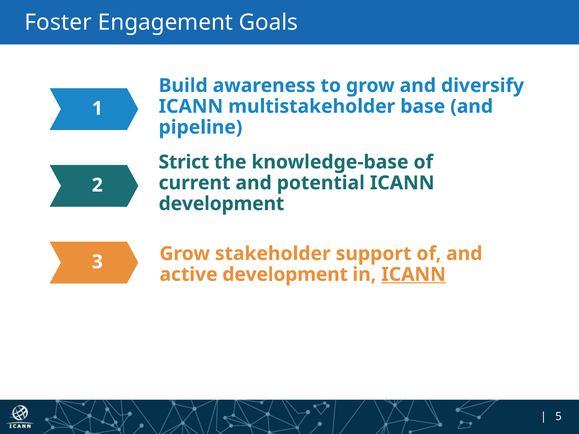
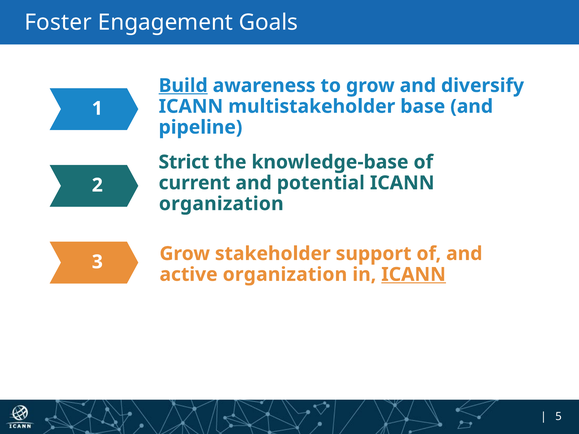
Build underline: none -> present
development at (221, 204): development -> organization
active development: development -> organization
